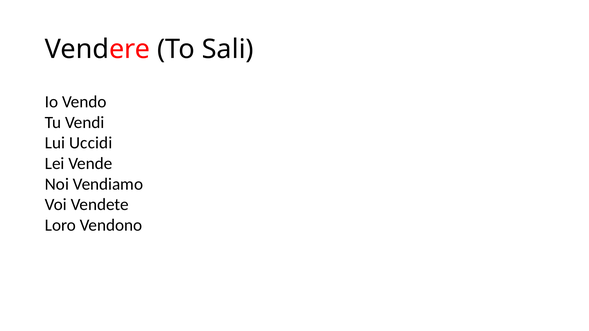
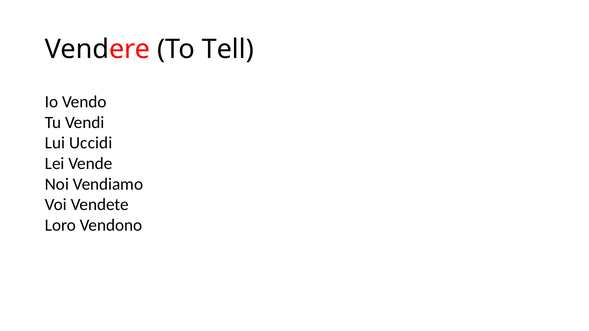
Sali: Sali -> Tell
